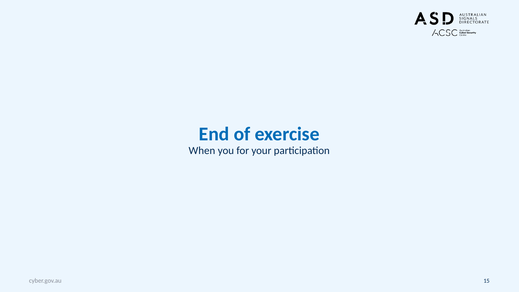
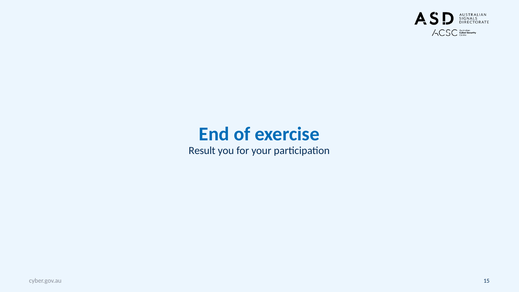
When: When -> Result
